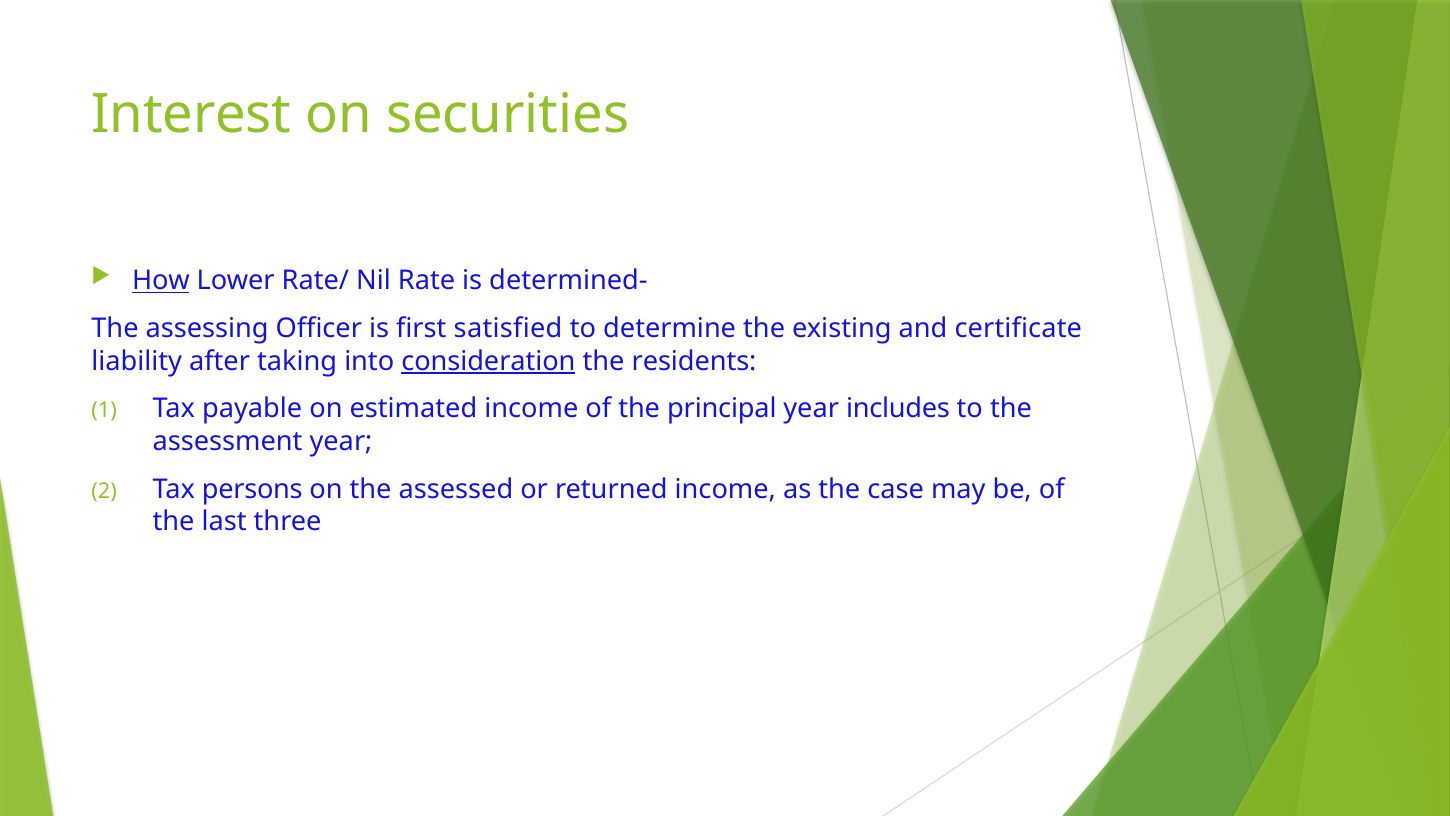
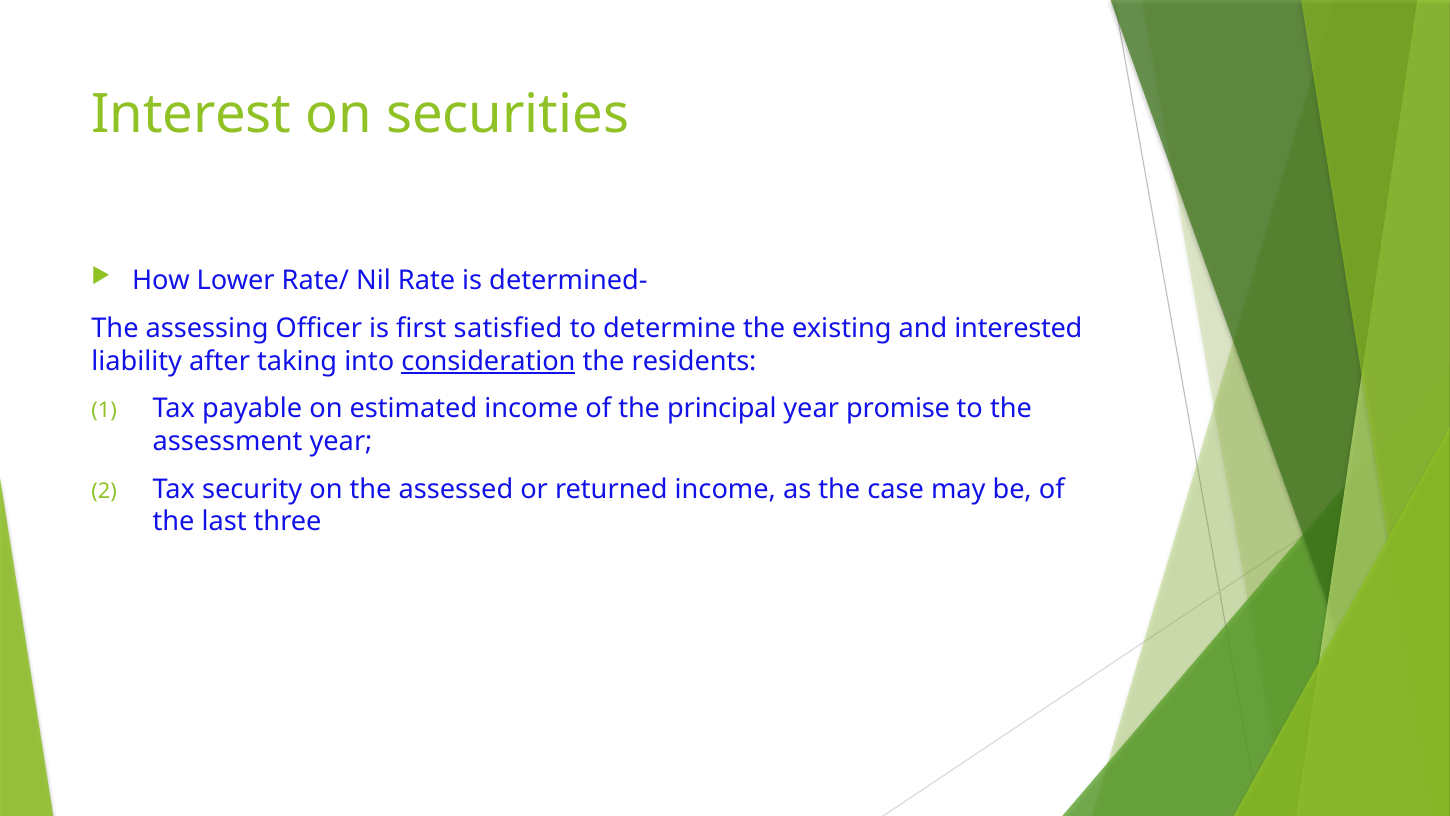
How underline: present -> none
certificate: certificate -> interested
includes: includes -> promise
persons: persons -> security
